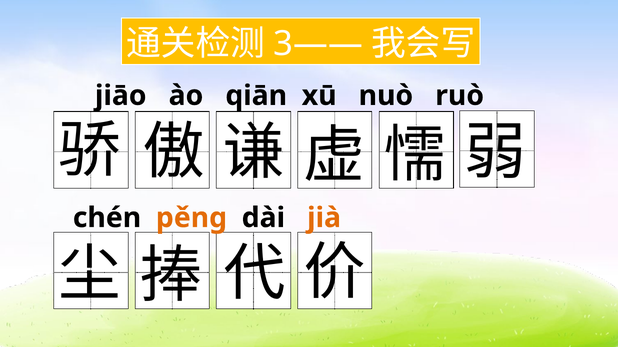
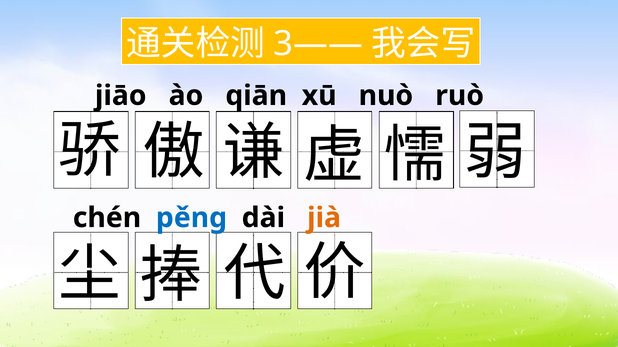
pěng colour: orange -> blue
